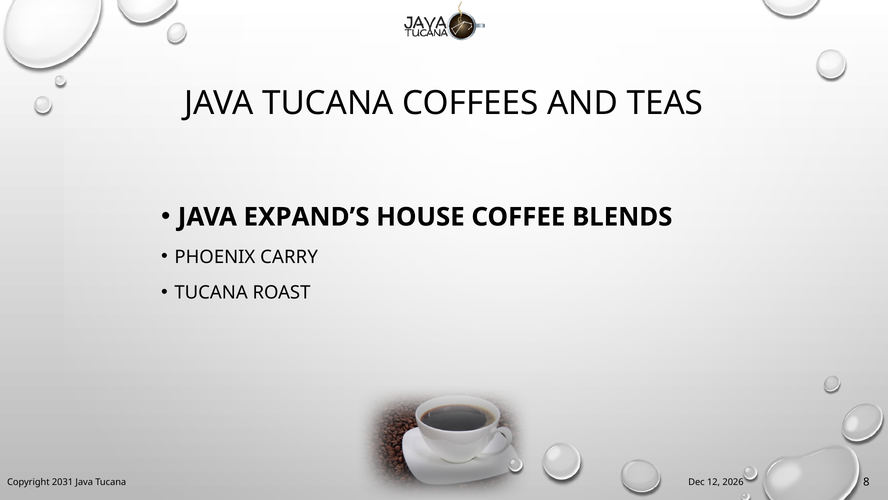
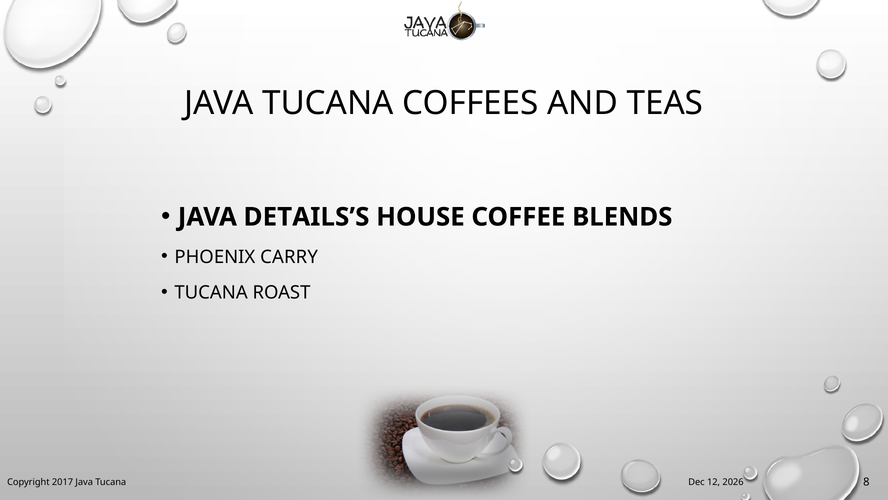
EXPAND’S: EXPAND’S -> DETAILS’S
2031: 2031 -> 2017
